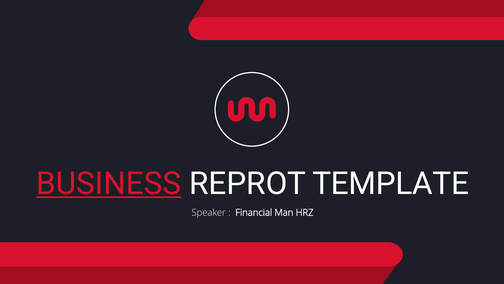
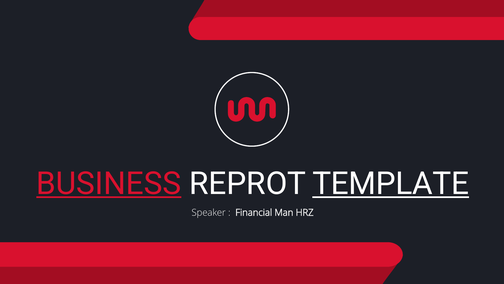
TEMPLATE underline: none -> present
